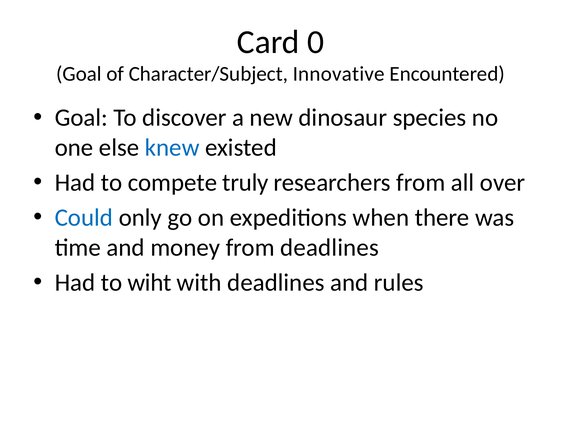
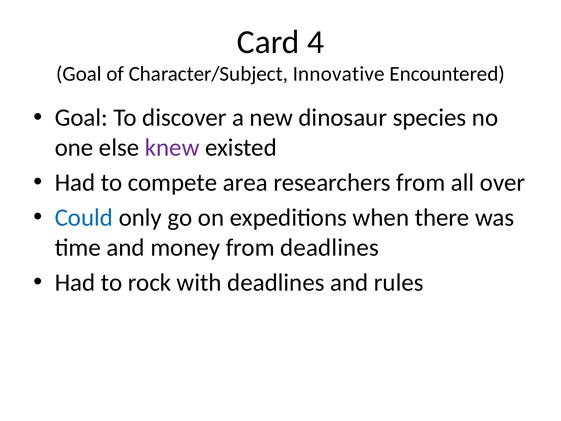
0: 0 -> 4
knew colour: blue -> purple
truly: truly -> area
wiht: wiht -> rock
